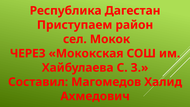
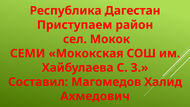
ЧЕРЕЗ: ЧЕРЕЗ -> СЕМИ
